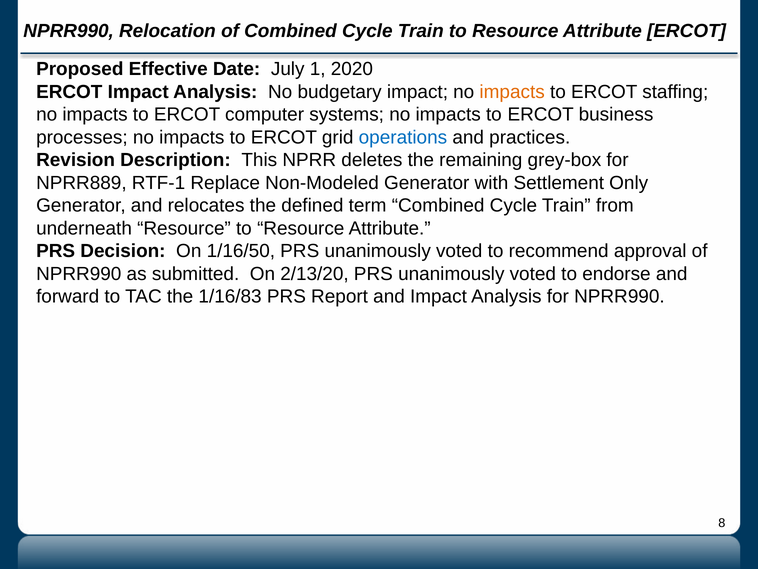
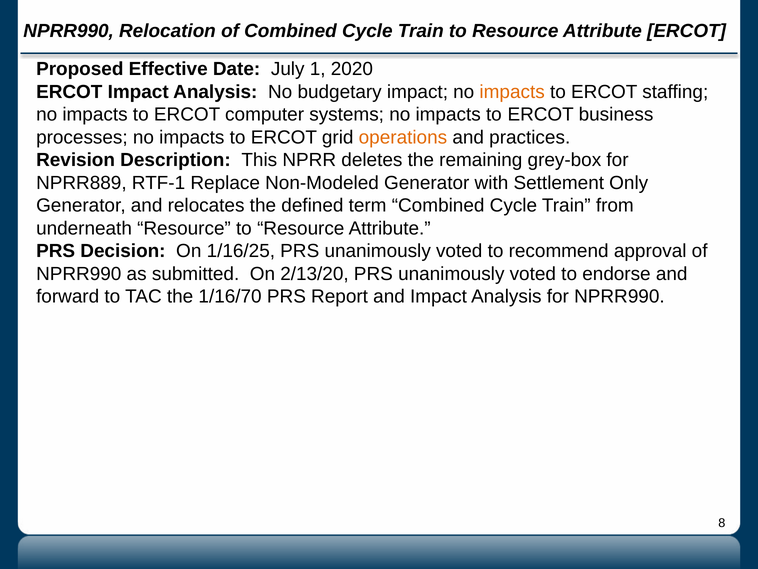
operations colour: blue -> orange
1/16/50: 1/16/50 -> 1/16/25
1/16/83: 1/16/83 -> 1/16/70
